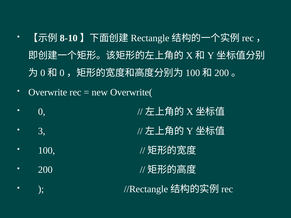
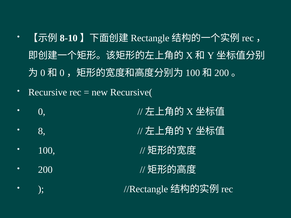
Overwrite: Overwrite -> Recursive
Overwrite(: Overwrite( -> Recursive(
3: 3 -> 8
